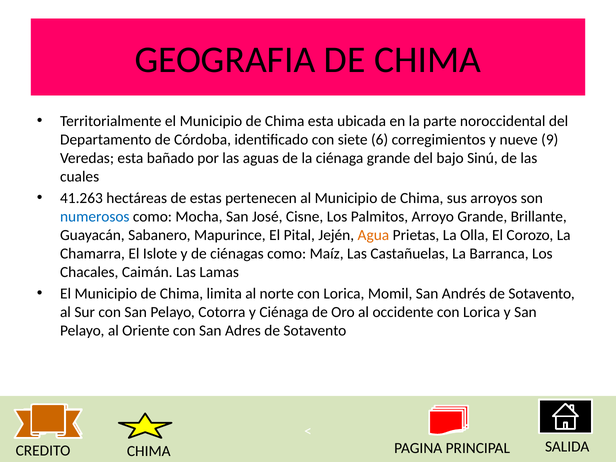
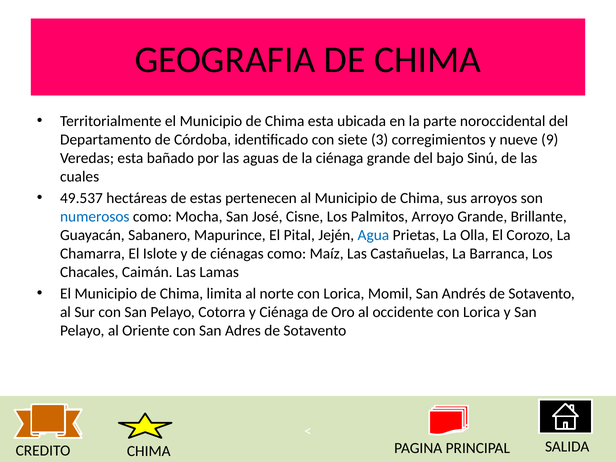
6: 6 -> 3
41.263: 41.263 -> 49.537
Agua colour: orange -> blue
